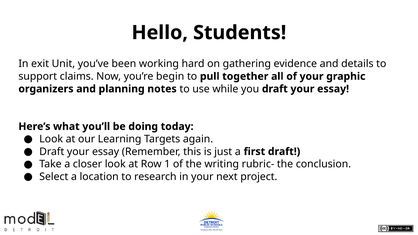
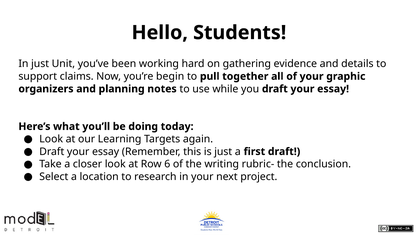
In exit: exit -> just
1: 1 -> 6
